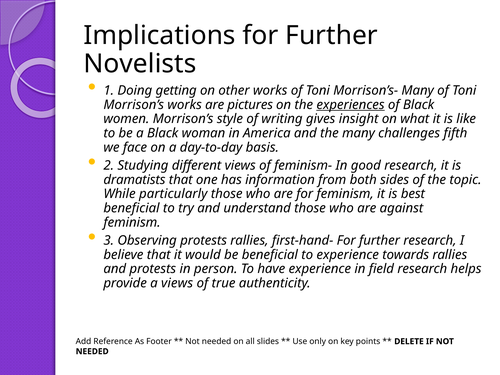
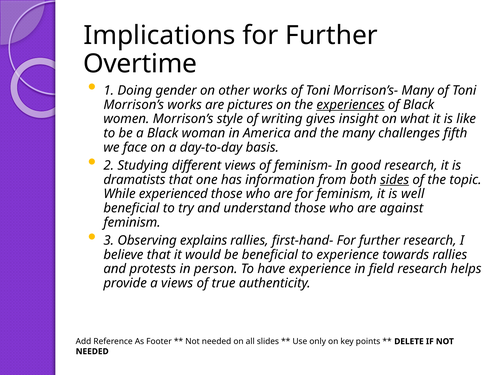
Novelists: Novelists -> Overtime
getting: getting -> gender
sides underline: none -> present
particularly: particularly -> experienced
best: best -> well
Observing protests: protests -> explains
